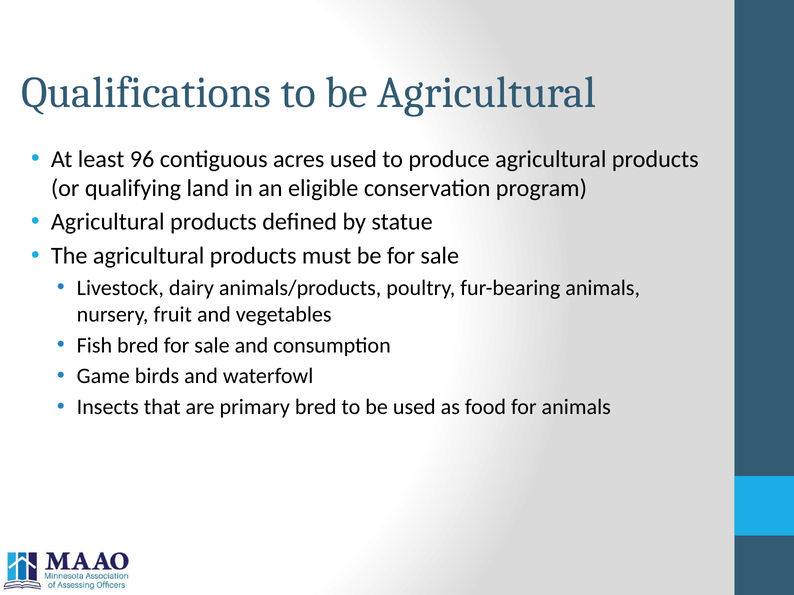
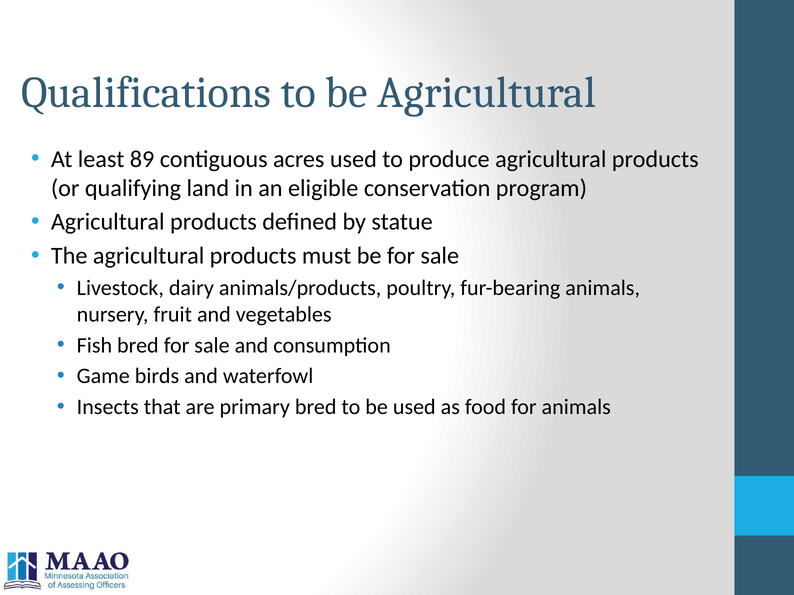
96: 96 -> 89
